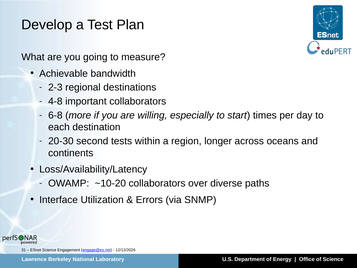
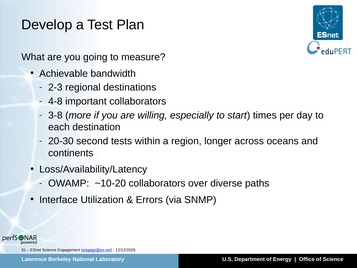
6-8: 6-8 -> 3-8
